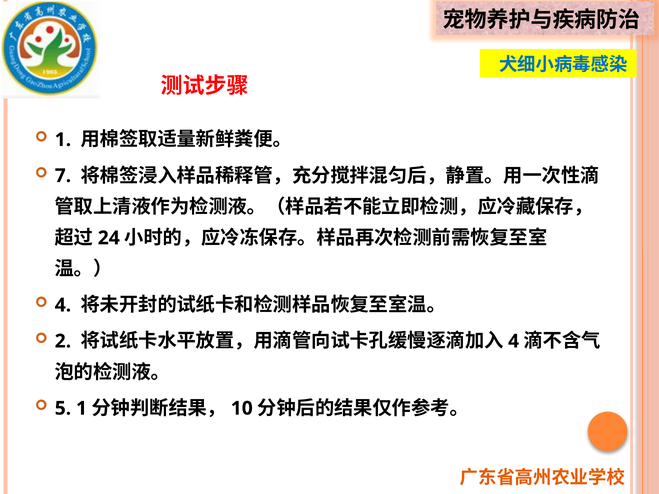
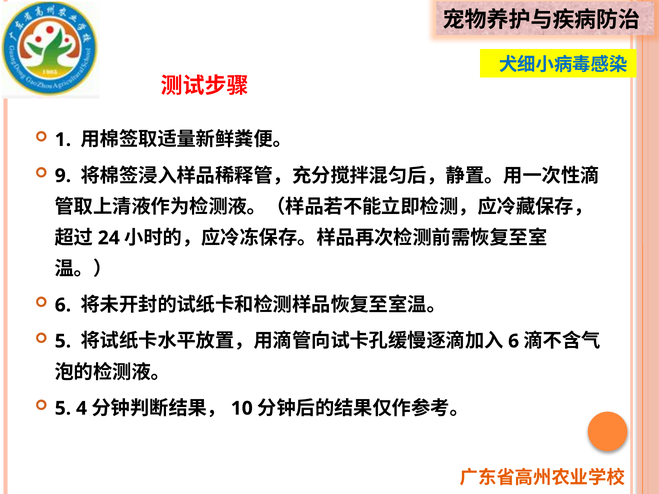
7: 7 -> 9
4 at (63, 305): 4 -> 6
2 at (63, 341): 2 -> 5
4 at (514, 341): 4 -> 6
5 1: 1 -> 4
